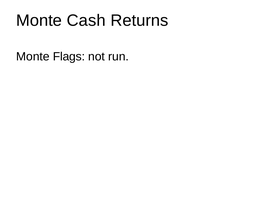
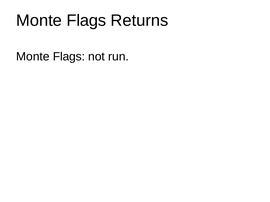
Cash at (86, 20): Cash -> Flags
